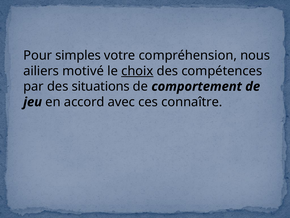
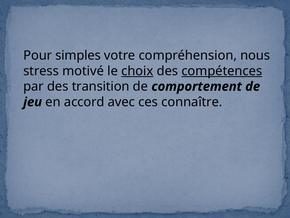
ailiers: ailiers -> stress
compétences underline: none -> present
situations: situations -> transition
